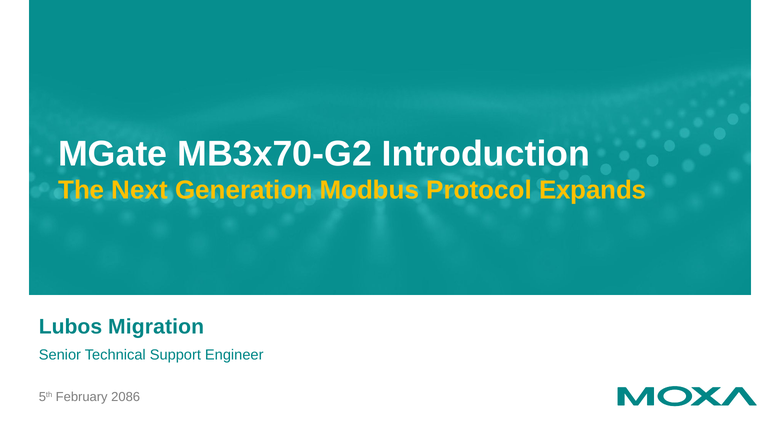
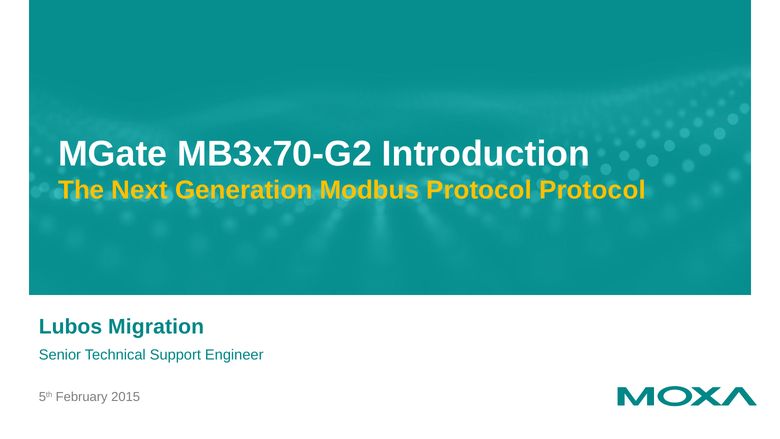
Protocol Expands: Expands -> Protocol
2086: 2086 -> 2015
